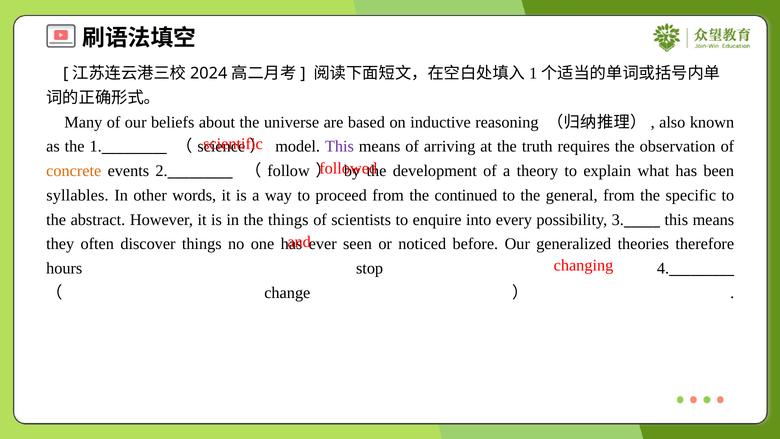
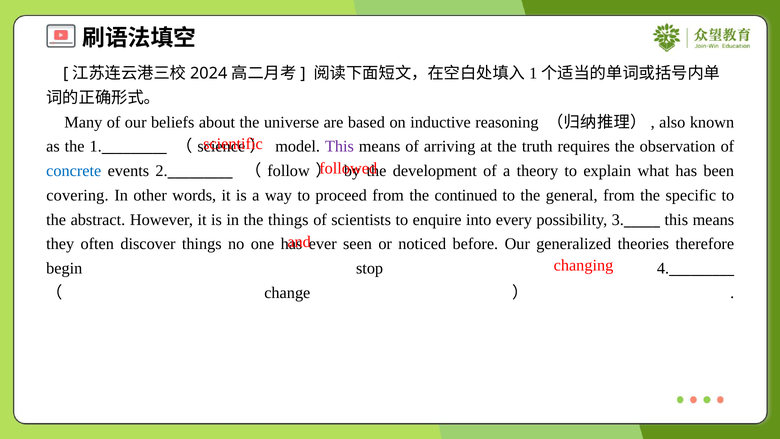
concrete colour: orange -> blue
syllables: syllables -> covering
hours: hours -> begin
